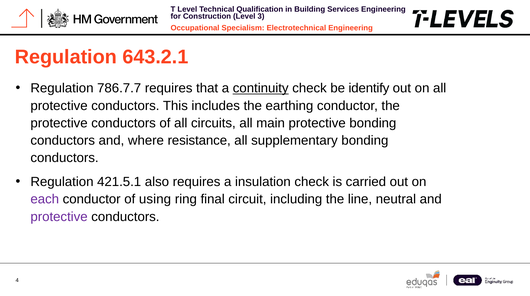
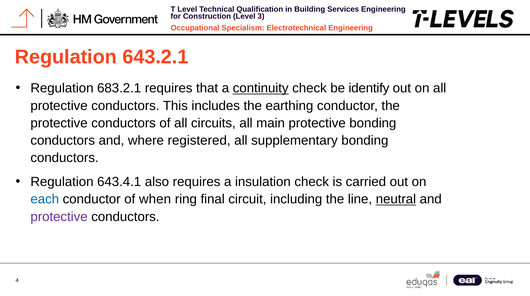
786.7.7: 786.7.7 -> 683.2.1
resistance: resistance -> registered
421.5.1: 421.5.1 -> 643.4.1
each colour: purple -> blue
using: using -> when
neutral underline: none -> present
